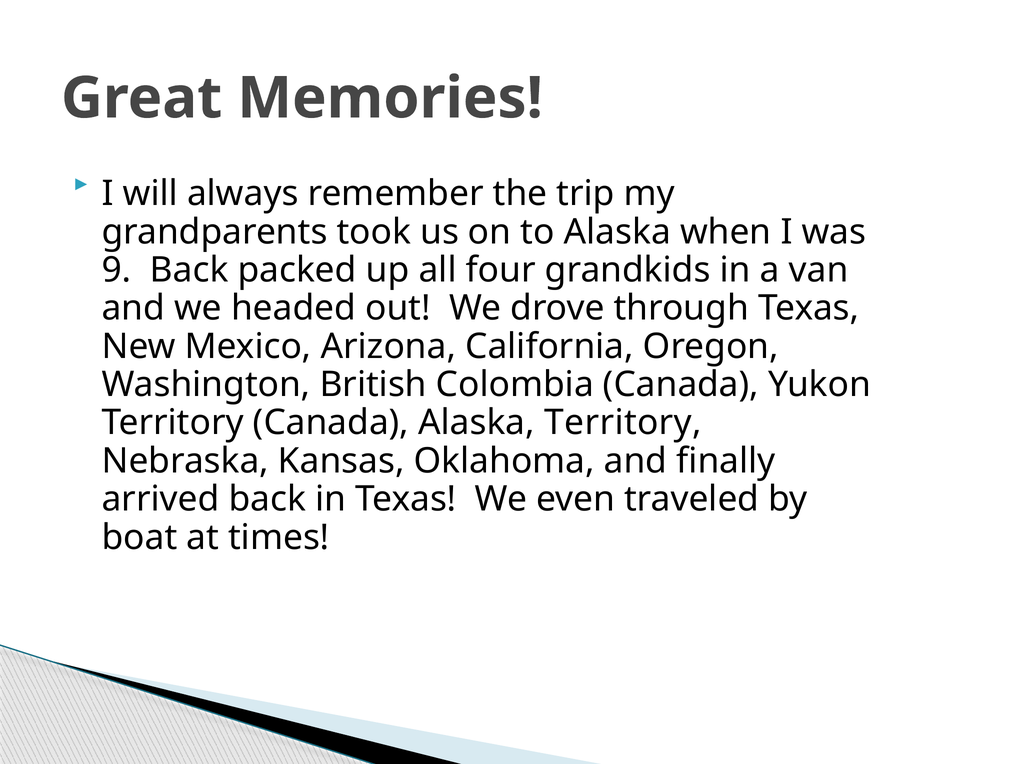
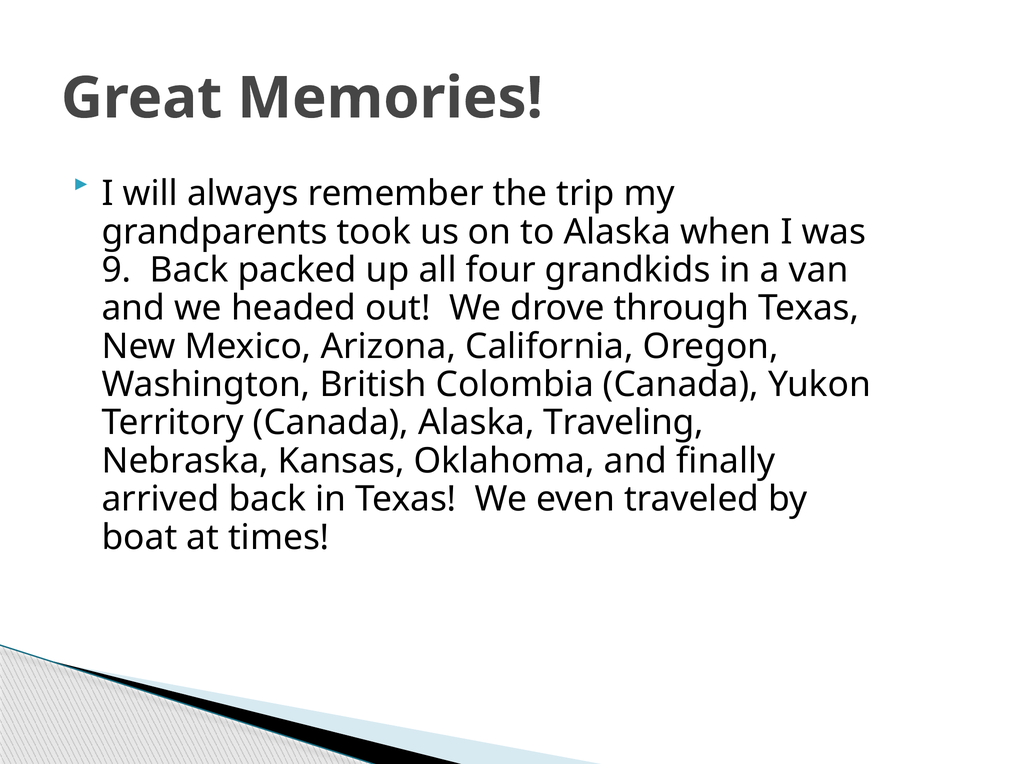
Alaska Territory: Territory -> Traveling
